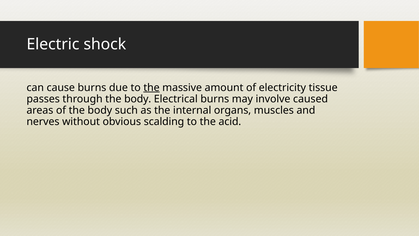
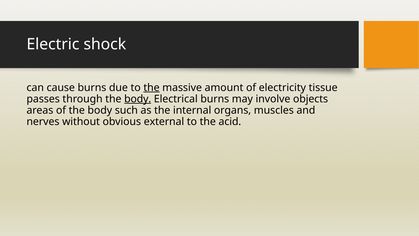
body at (138, 99) underline: none -> present
caused: caused -> objects
scalding: scalding -> external
